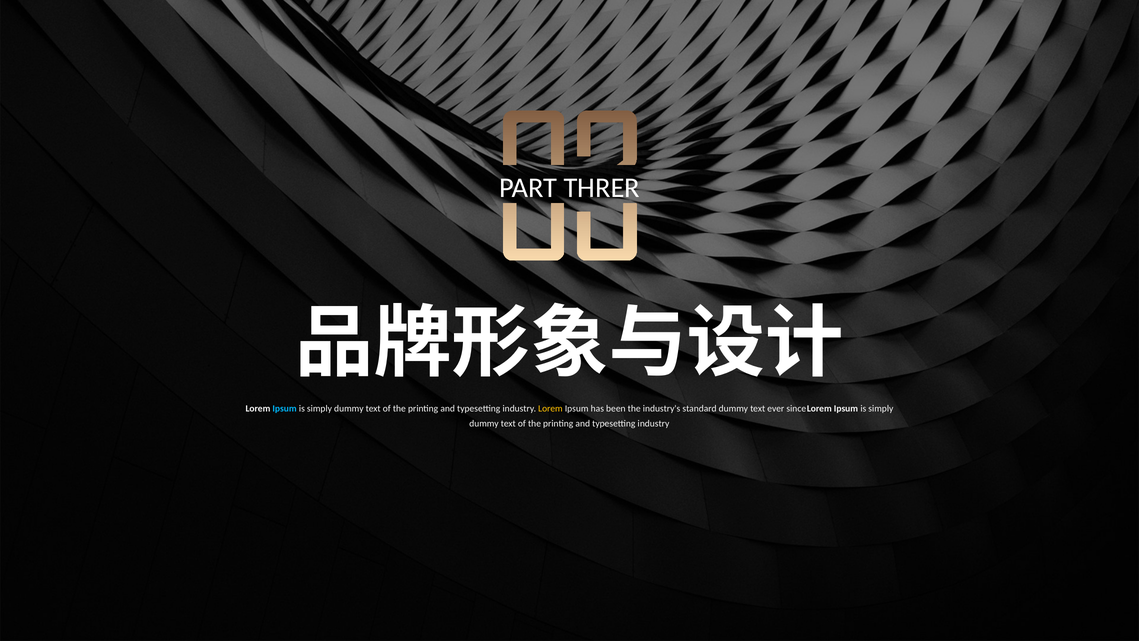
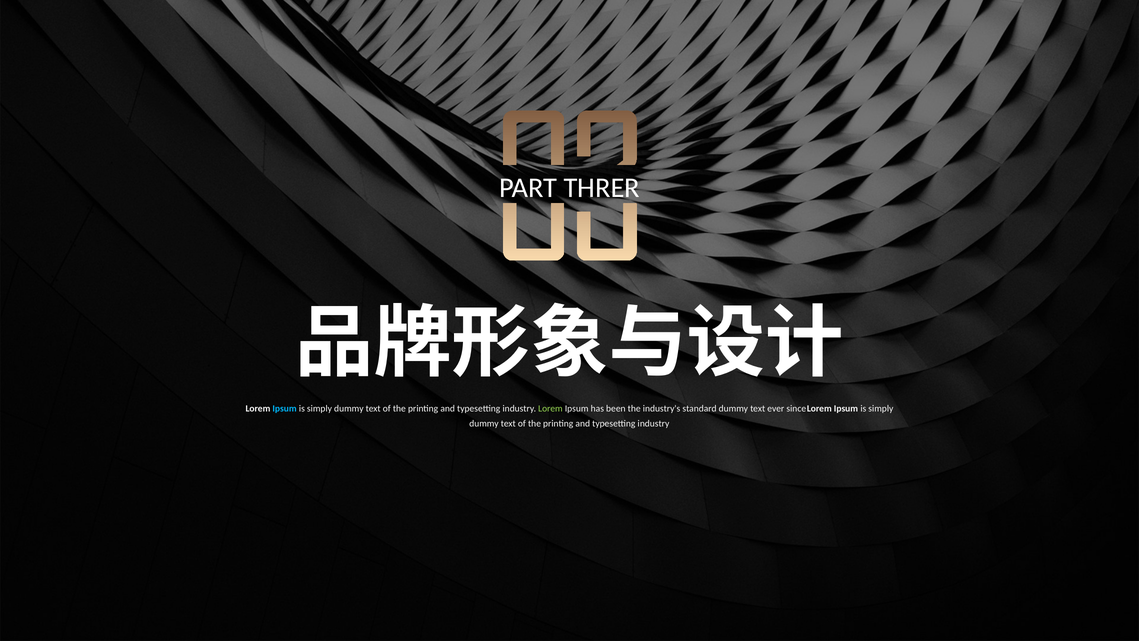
Lorem at (550, 408) colour: yellow -> light green
